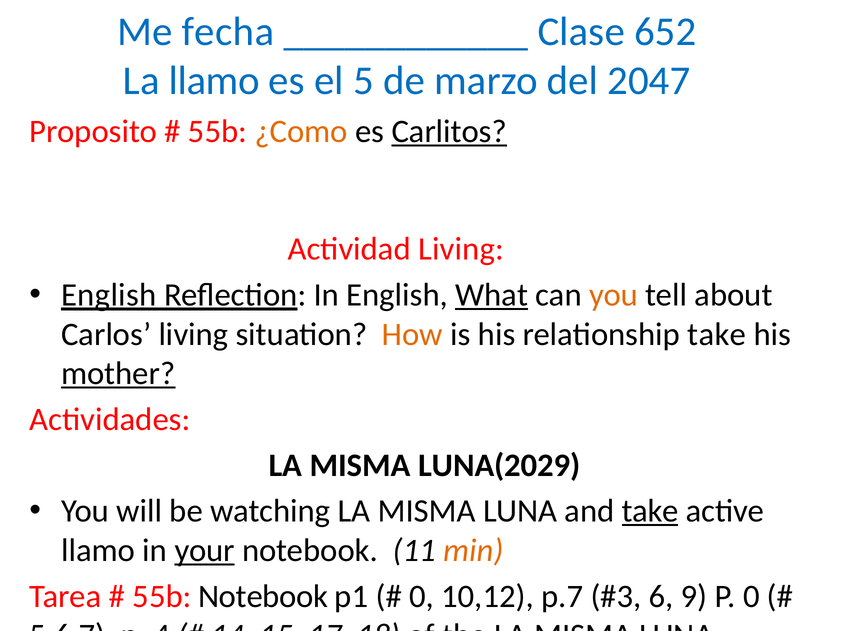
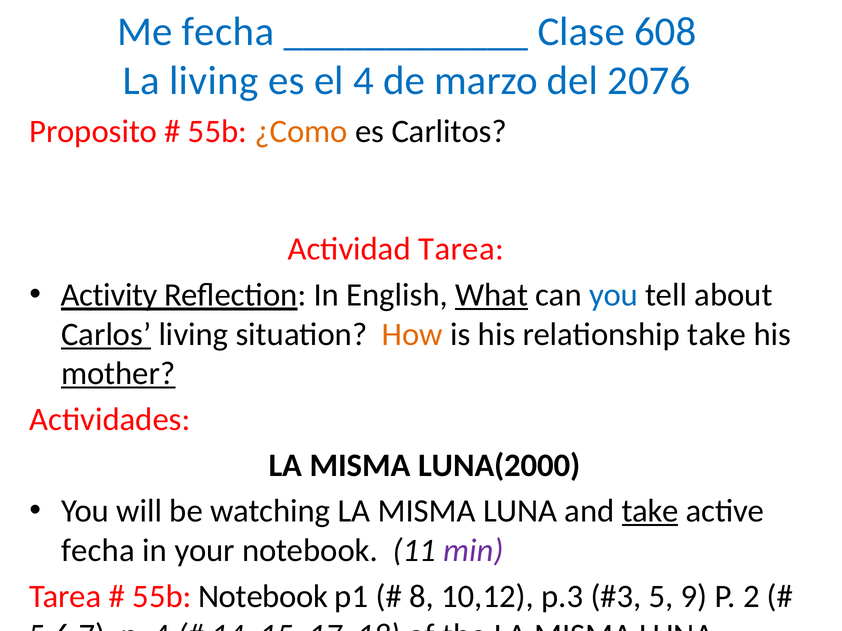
652: 652 -> 608
La llamo: llamo -> living
el 5: 5 -> 4
2047: 2047 -> 2076
Carlitos underline: present -> none
Actividad Living: Living -> Tarea
English at (109, 295): English -> Activity
you at (614, 295) colour: orange -> blue
Carlos underline: none -> present
LUNA(2029: LUNA(2029 -> LUNA(2000
llamo at (98, 551): llamo -> fecha
your underline: present -> none
min colour: orange -> purple
0 at (422, 597): 0 -> 8
p.7: p.7 -> p.3
6: 6 -> 5
P 0: 0 -> 2
